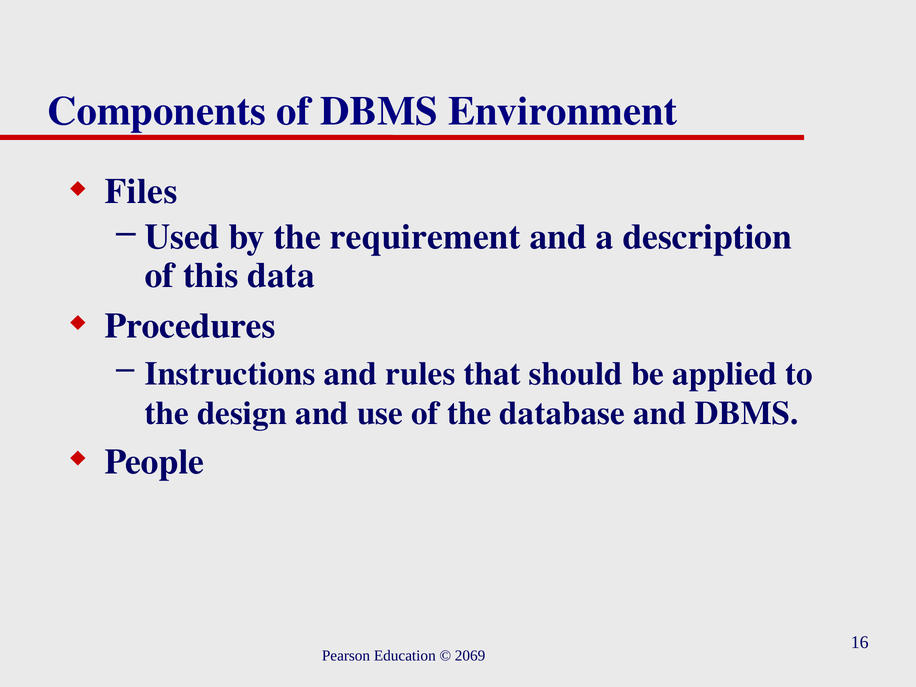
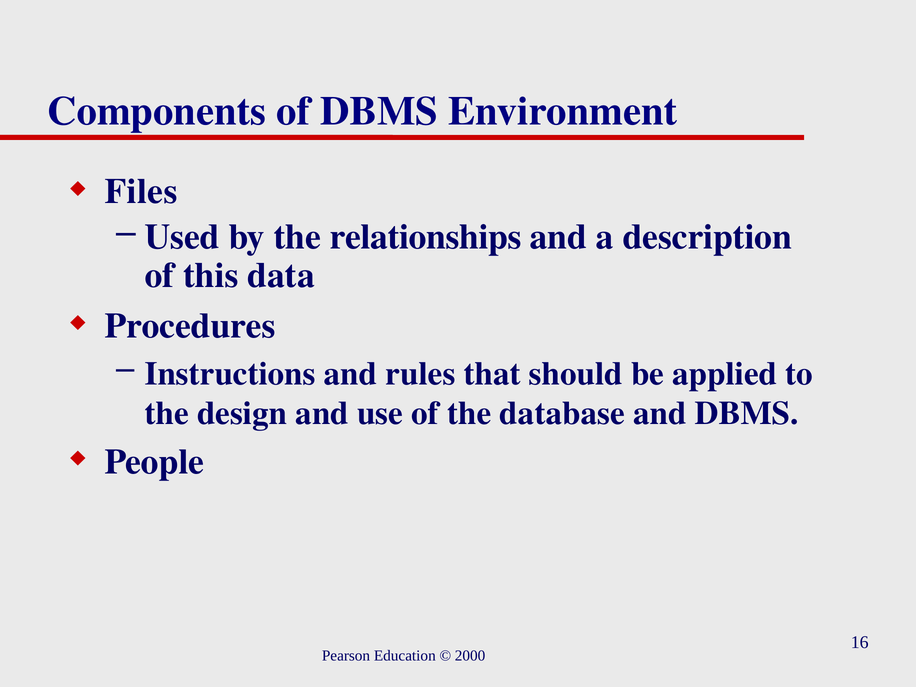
requirement: requirement -> relationships
2069: 2069 -> 2000
